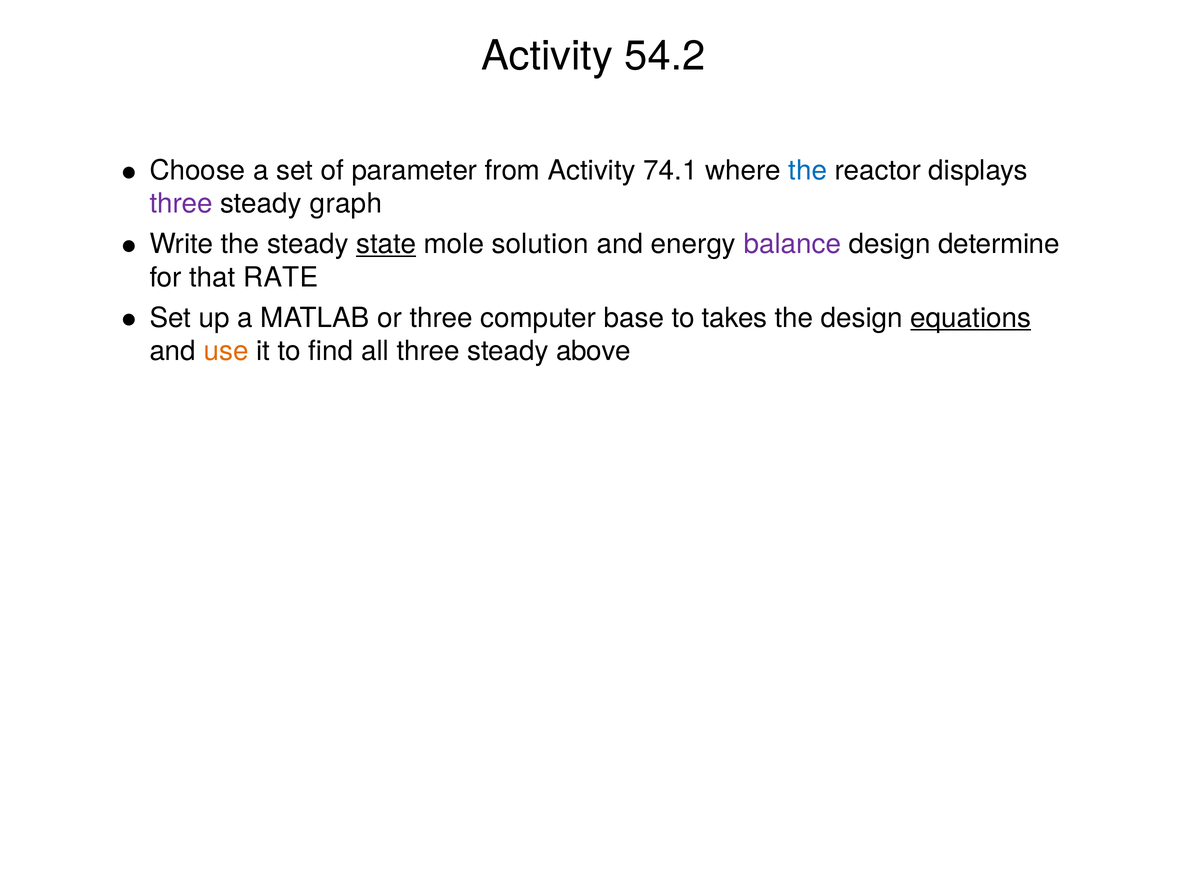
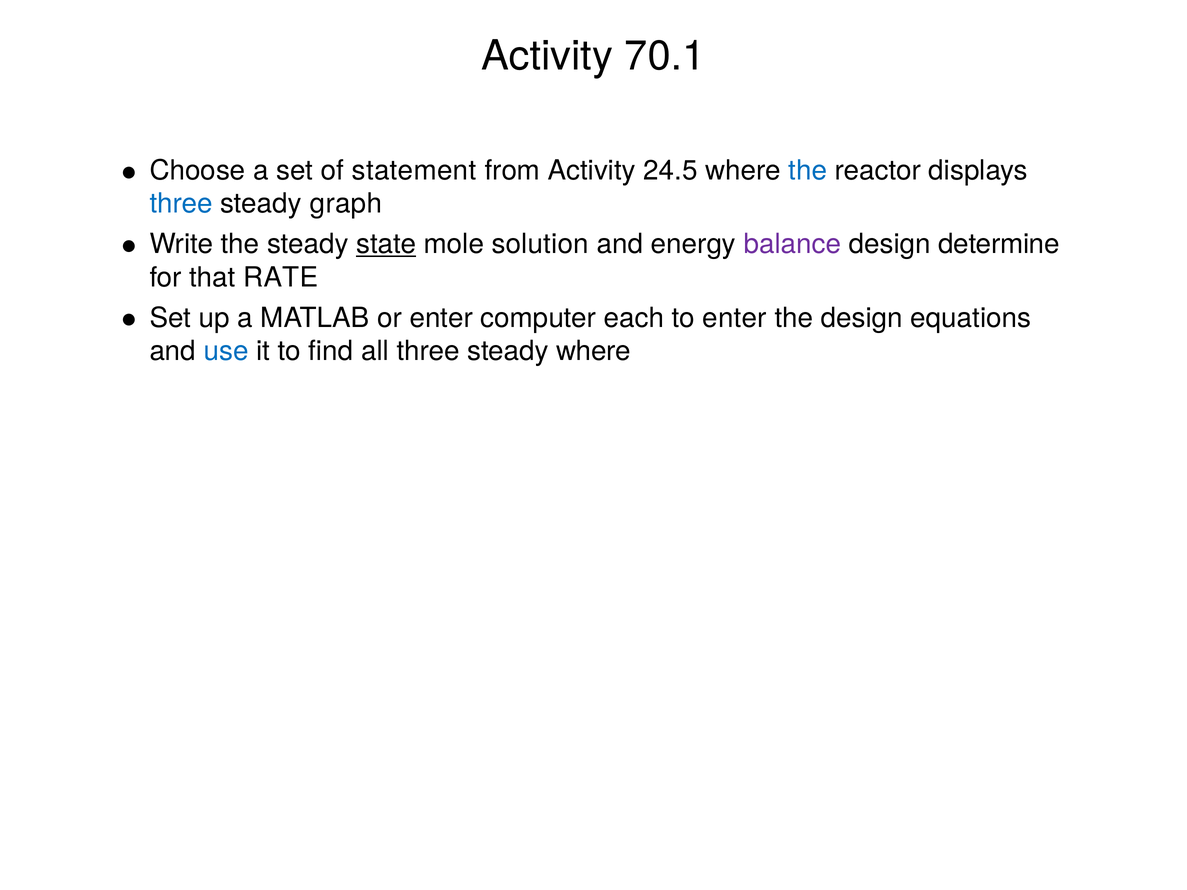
54.2: 54.2 -> 70.1
parameter: parameter -> statement
74.1: 74.1 -> 24.5
three at (181, 204) colour: purple -> blue
or three: three -> enter
base: base -> each
to takes: takes -> enter
equations underline: present -> none
use colour: orange -> blue
steady above: above -> where
